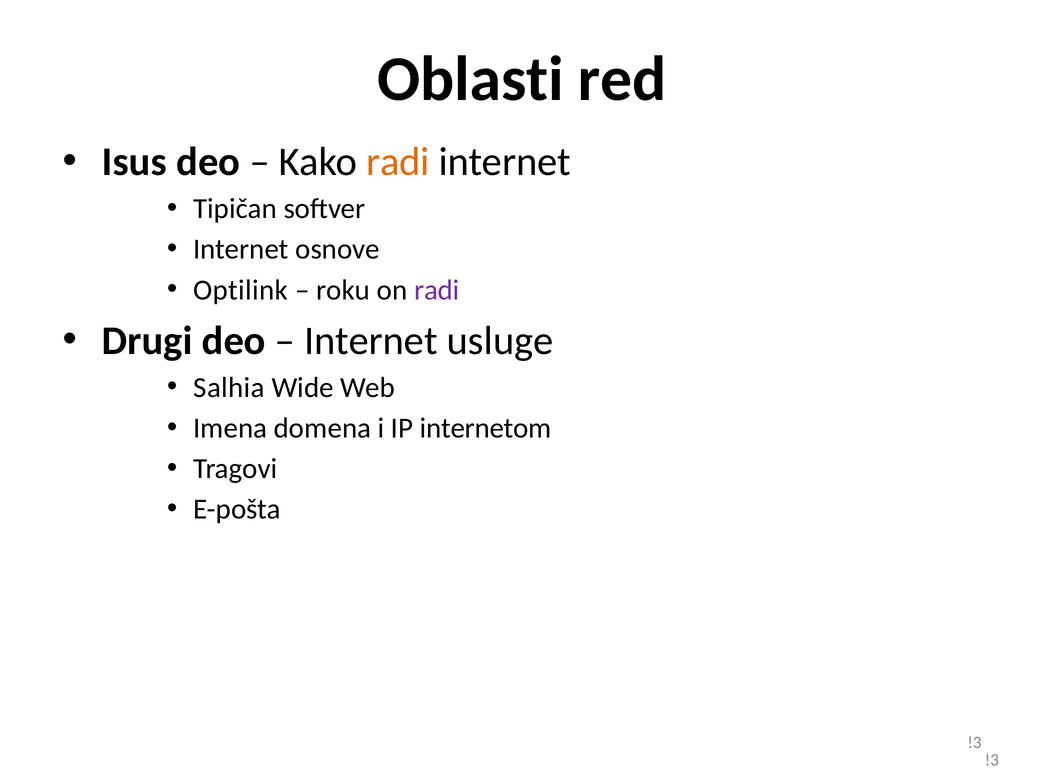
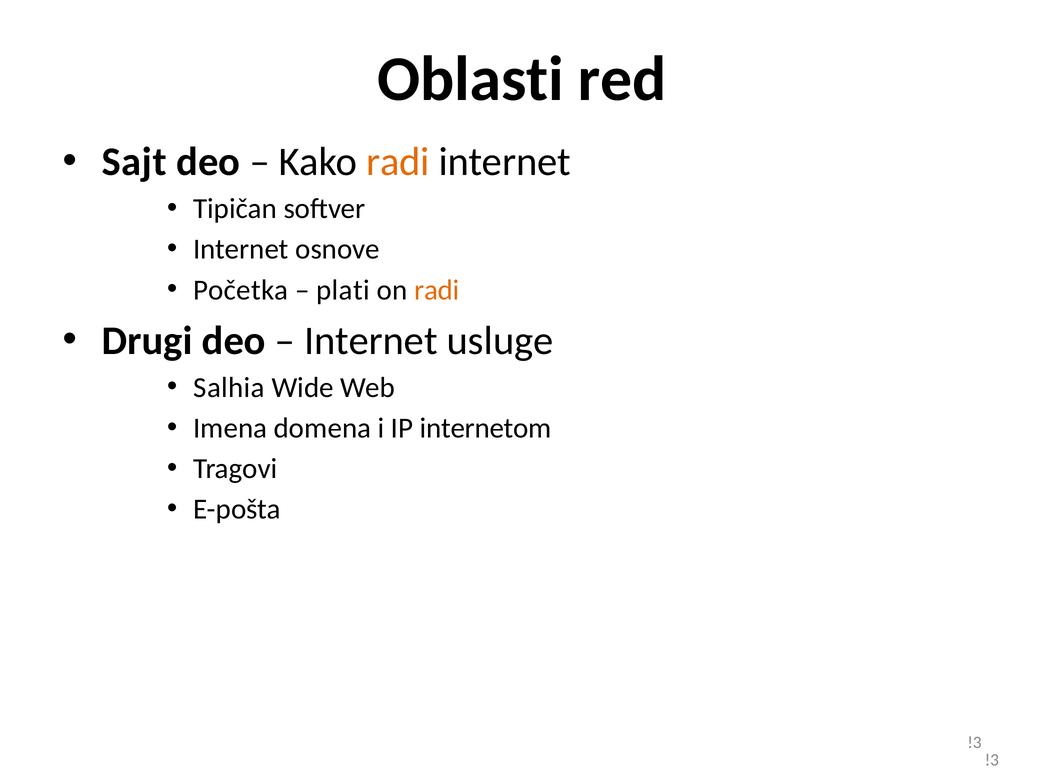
Isus: Isus -> Sajt
Optilink: Optilink -> Početka
roku: roku -> plati
radi at (437, 290) colour: purple -> orange
